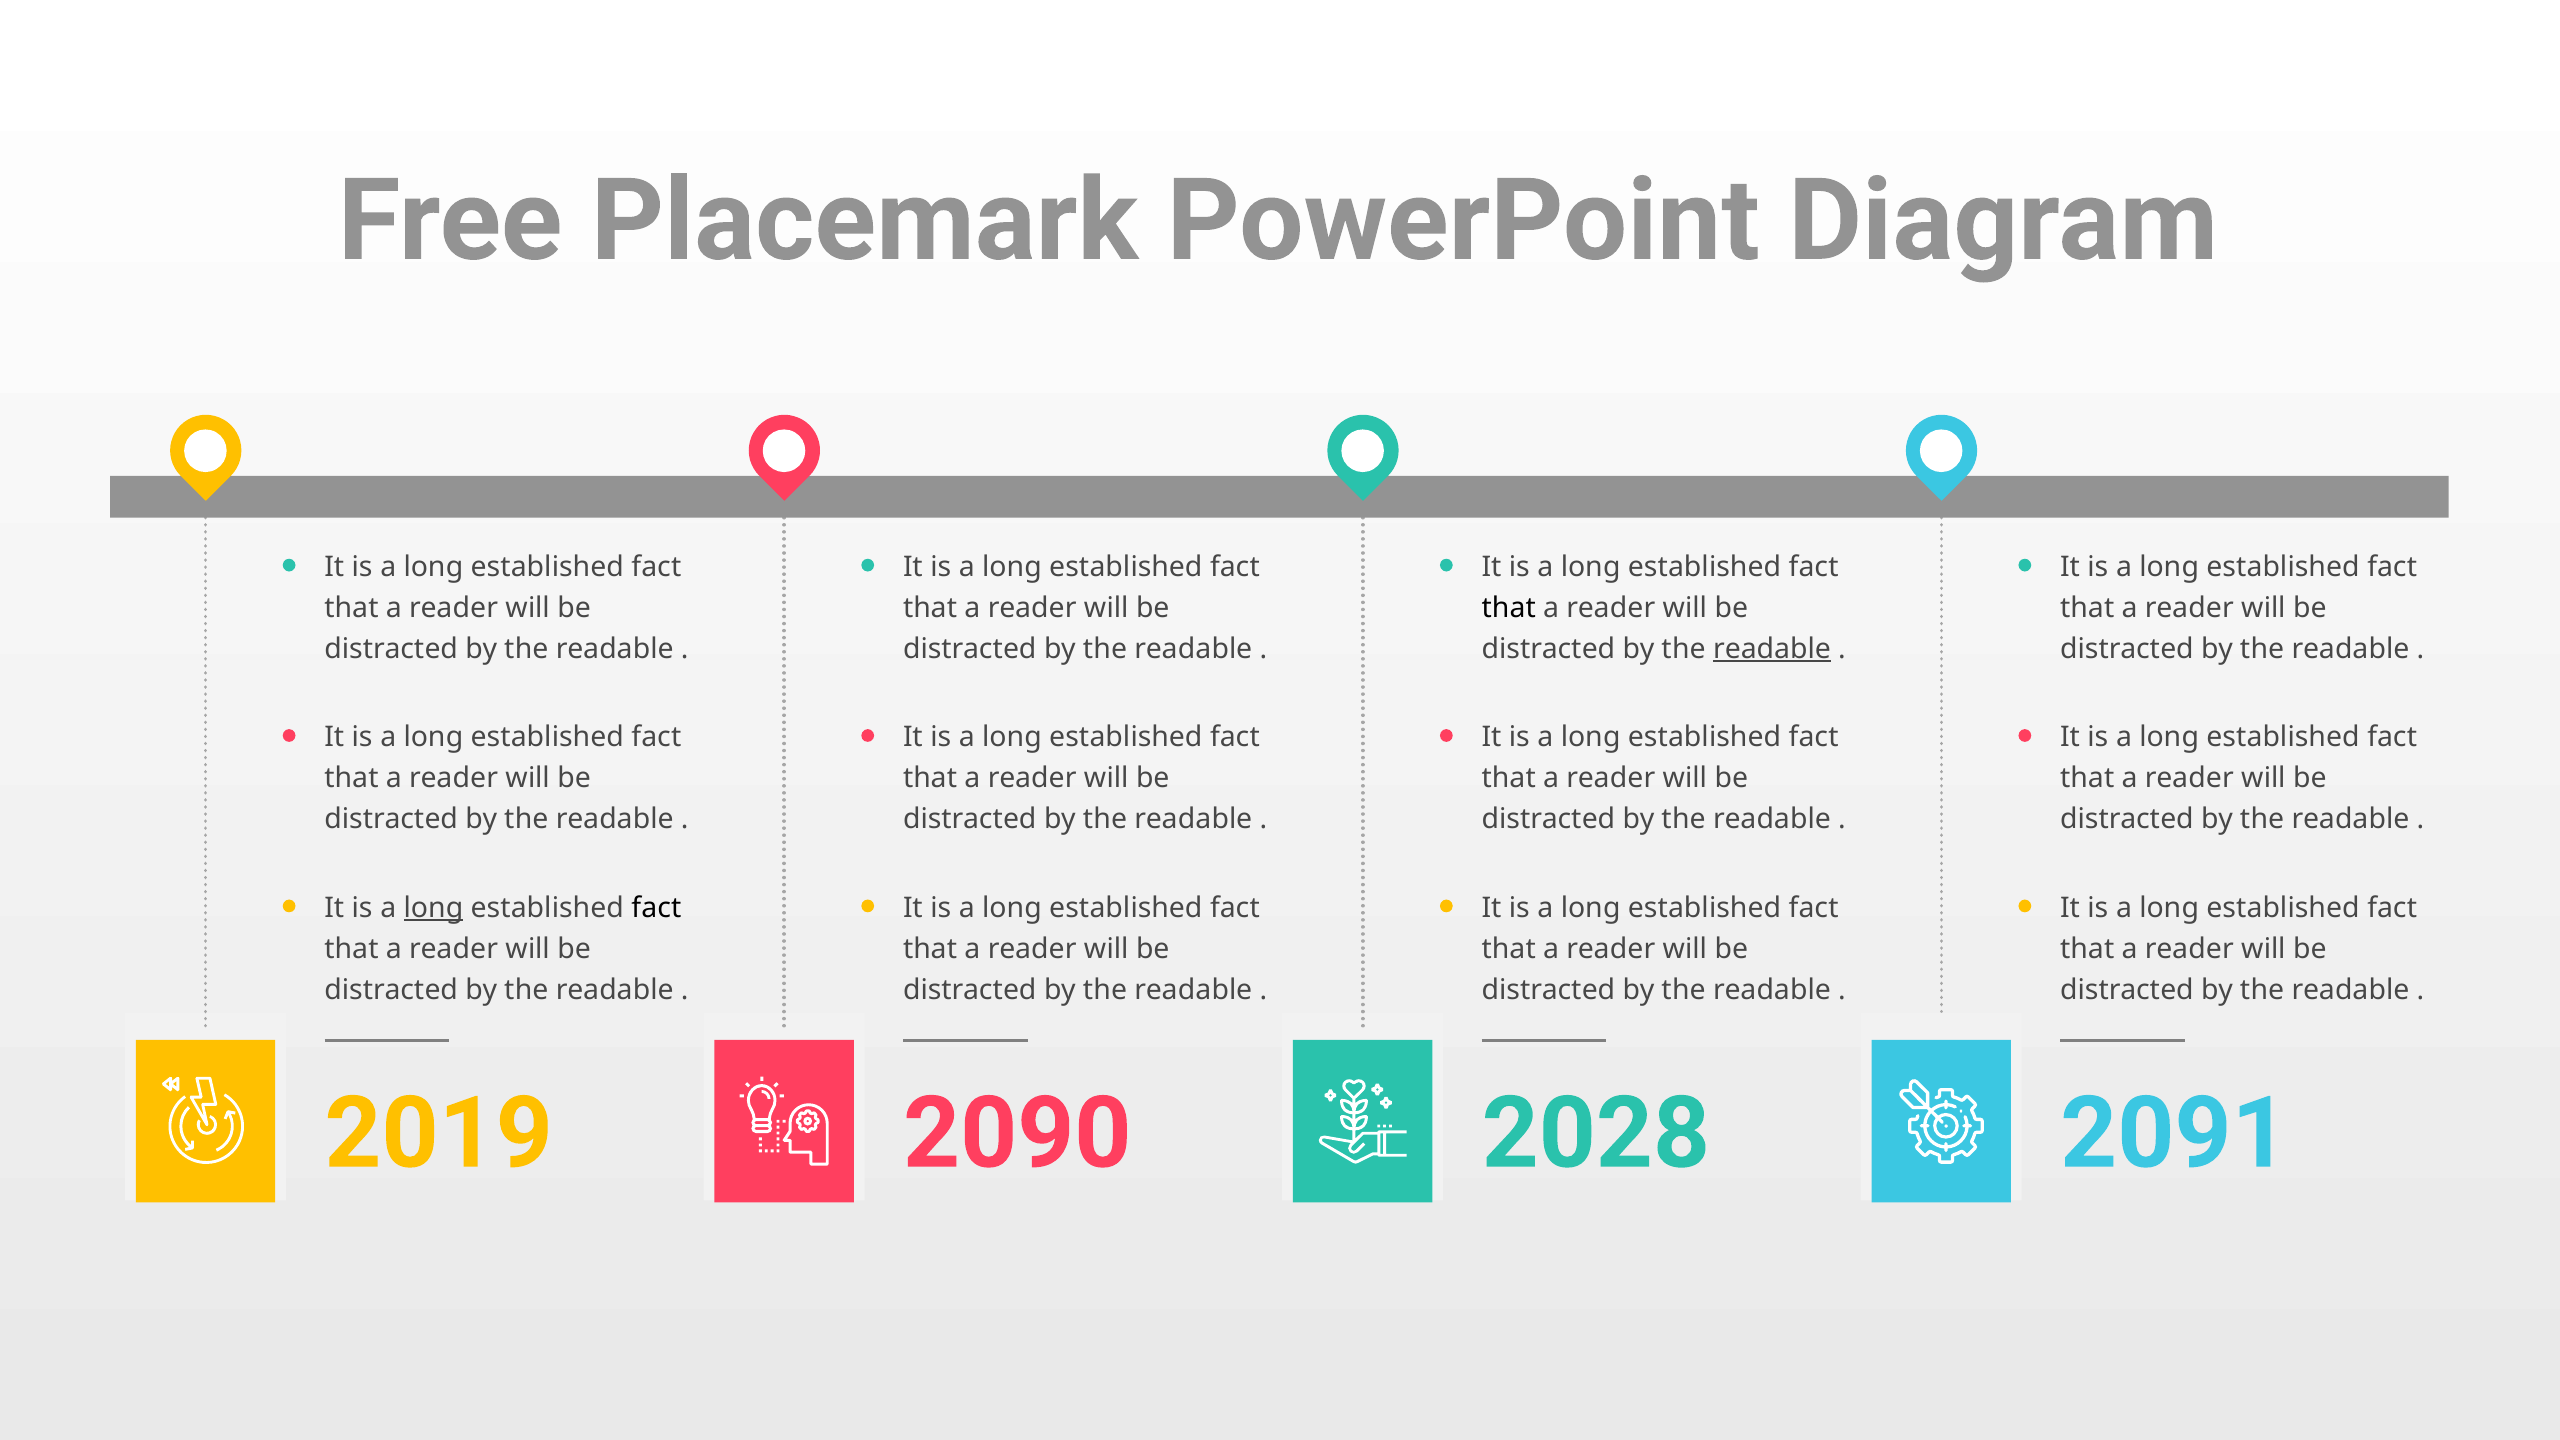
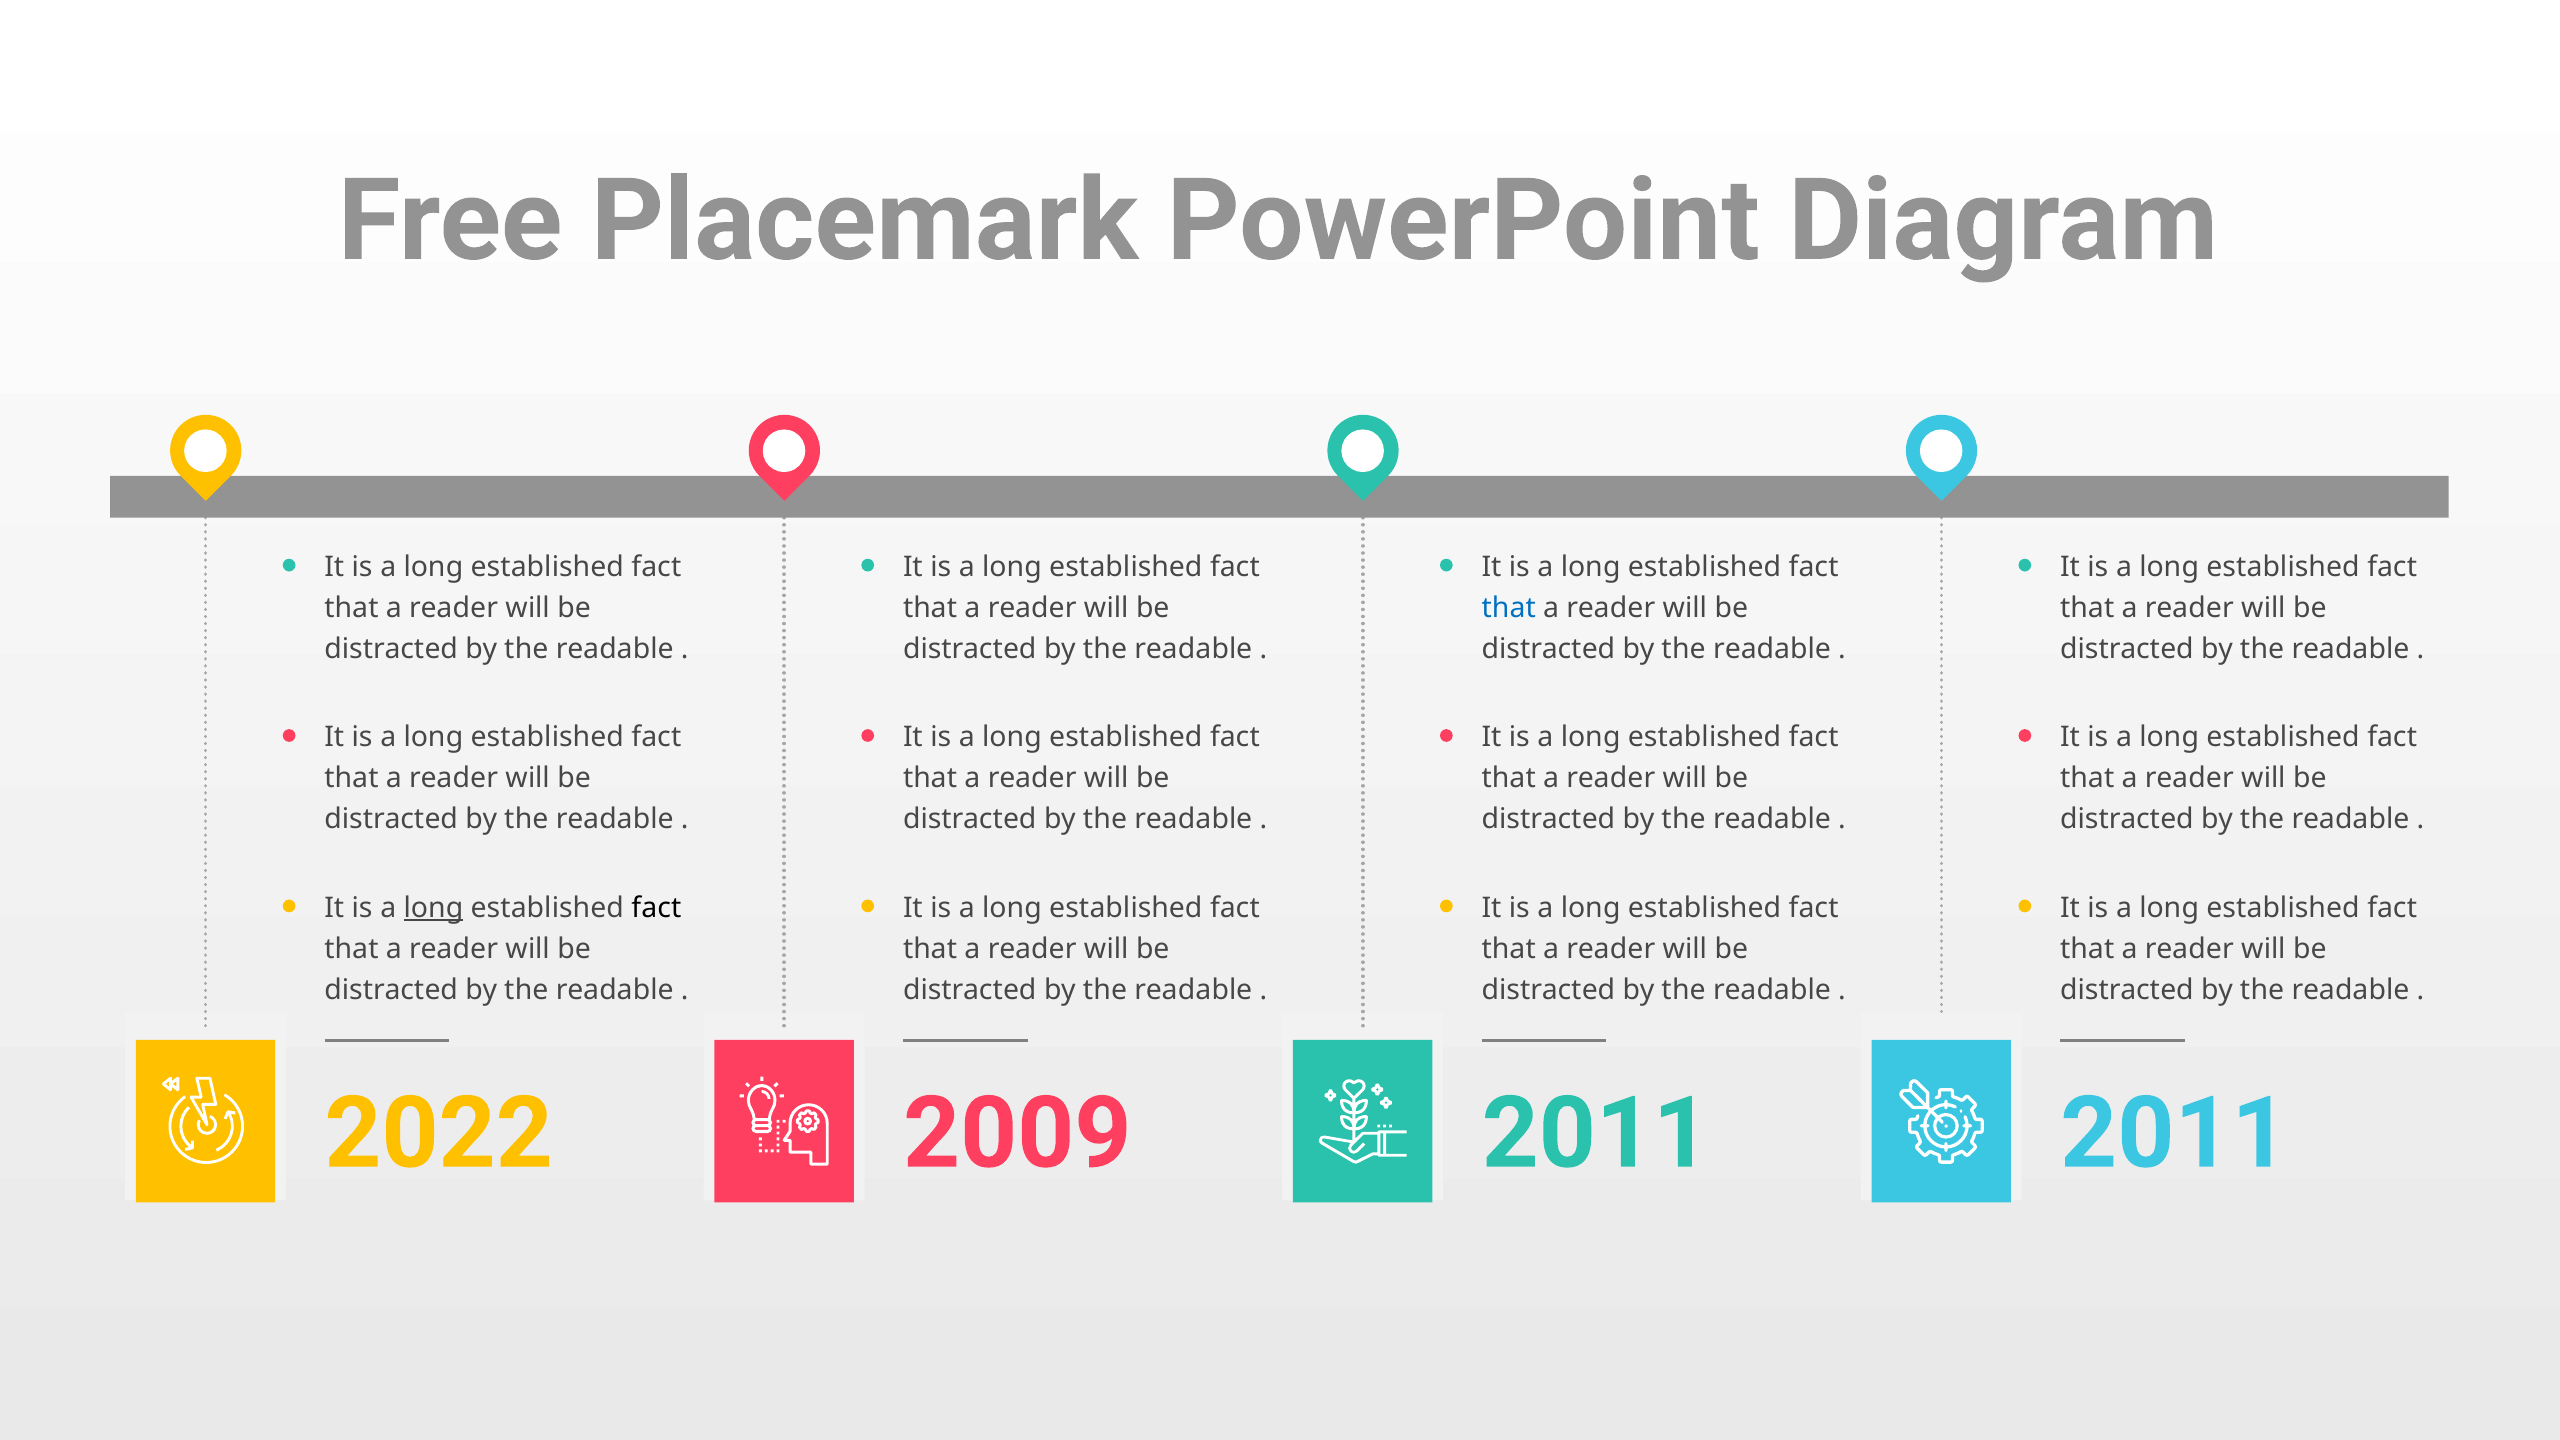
that at (1509, 608) colour: black -> blue
readable at (1772, 649) underline: present -> none
2019: 2019 -> 2022
2090: 2090 -> 2009
2028 at (1596, 1134): 2028 -> 2011
2091 at (2174, 1134): 2091 -> 2011
